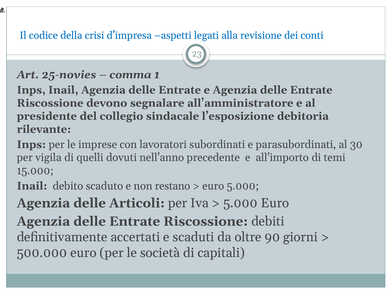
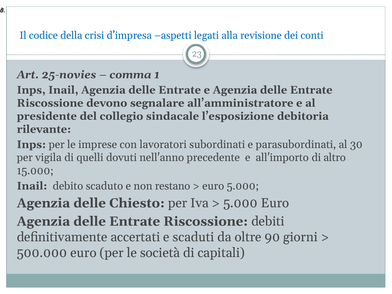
temi: temi -> altro
Articoli: Articoli -> Chiesto
